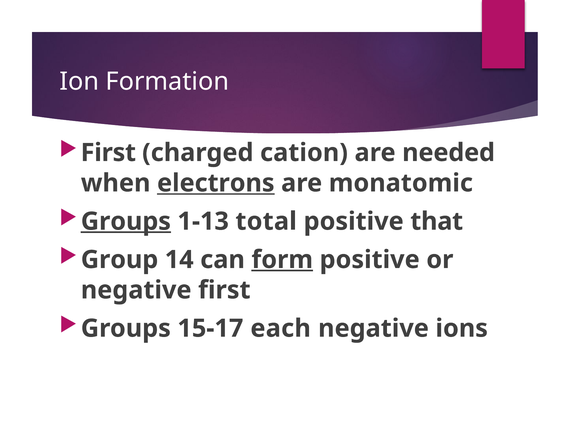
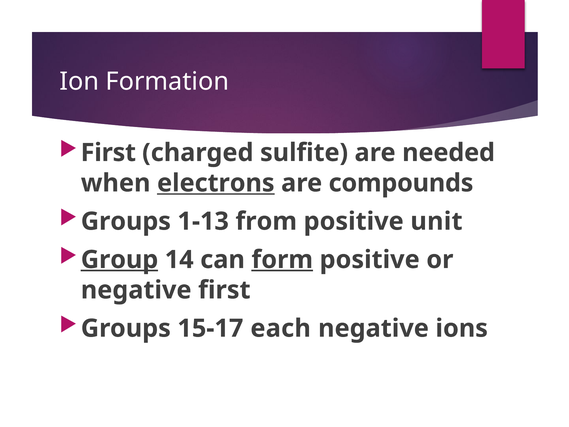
cation: cation -> sulfite
monatomic: monatomic -> compounds
Groups at (126, 221) underline: present -> none
total: total -> from
that: that -> unit
Group underline: none -> present
